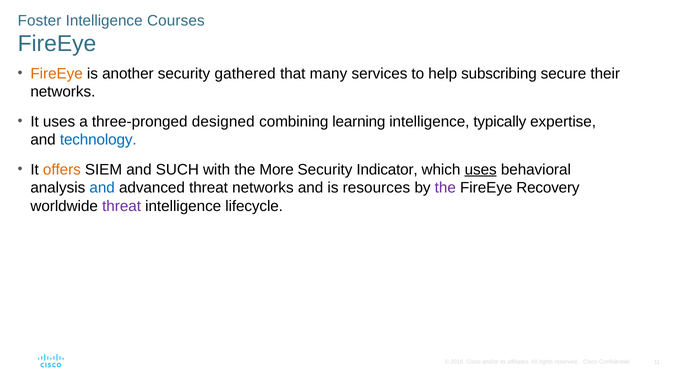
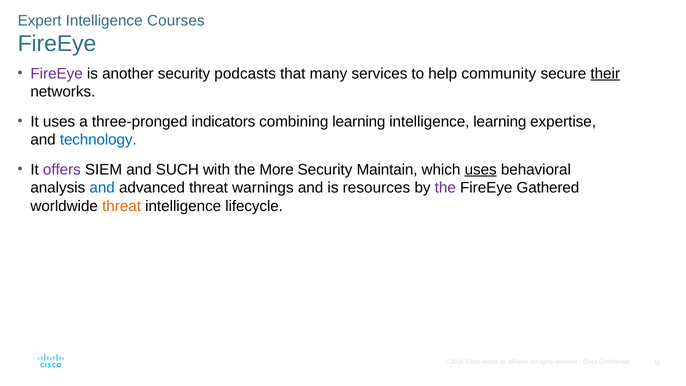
Foster: Foster -> Expert
FireEye at (57, 74) colour: orange -> purple
gathered: gathered -> podcasts
subscribing: subscribing -> community
their underline: none -> present
designed: designed -> indicators
intelligence typically: typically -> learning
offers colour: orange -> purple
Indicator: Indicator -> Maintain
threat networks: networks -> warnings
Recovery: Recovery -> Gathered
threat at (122, 206) colour: purple -> orange
